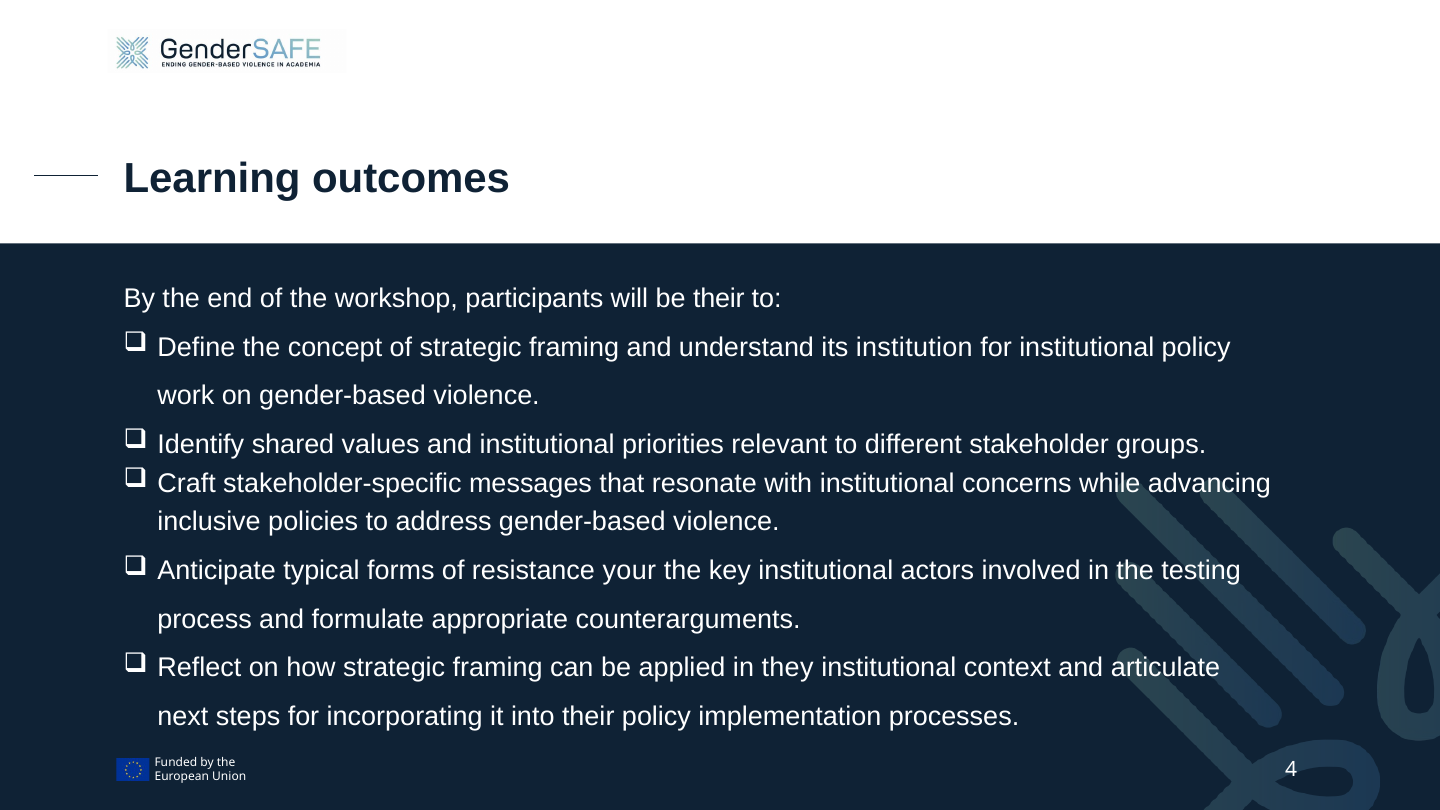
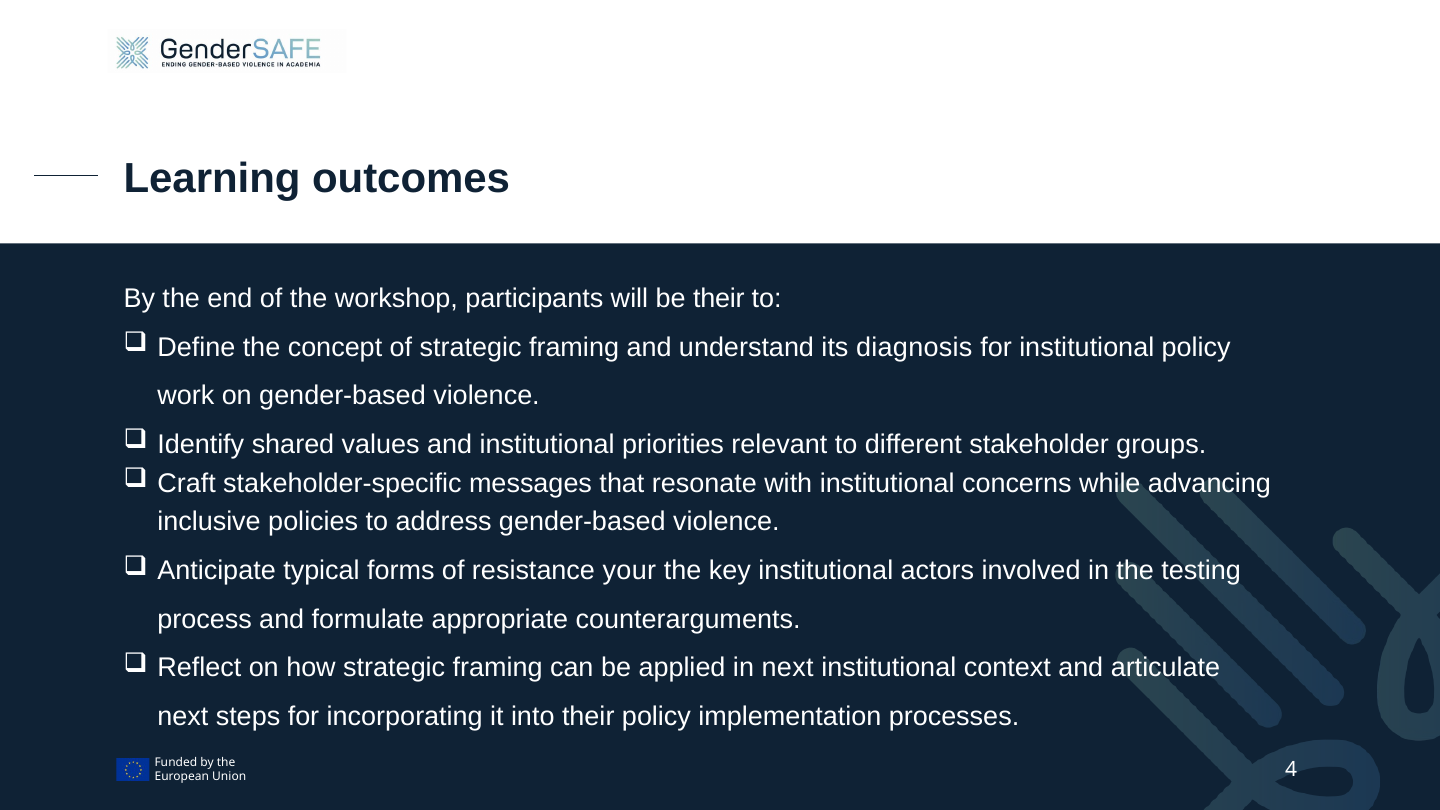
institution: institution -> diagnosis
in they: they -> next
